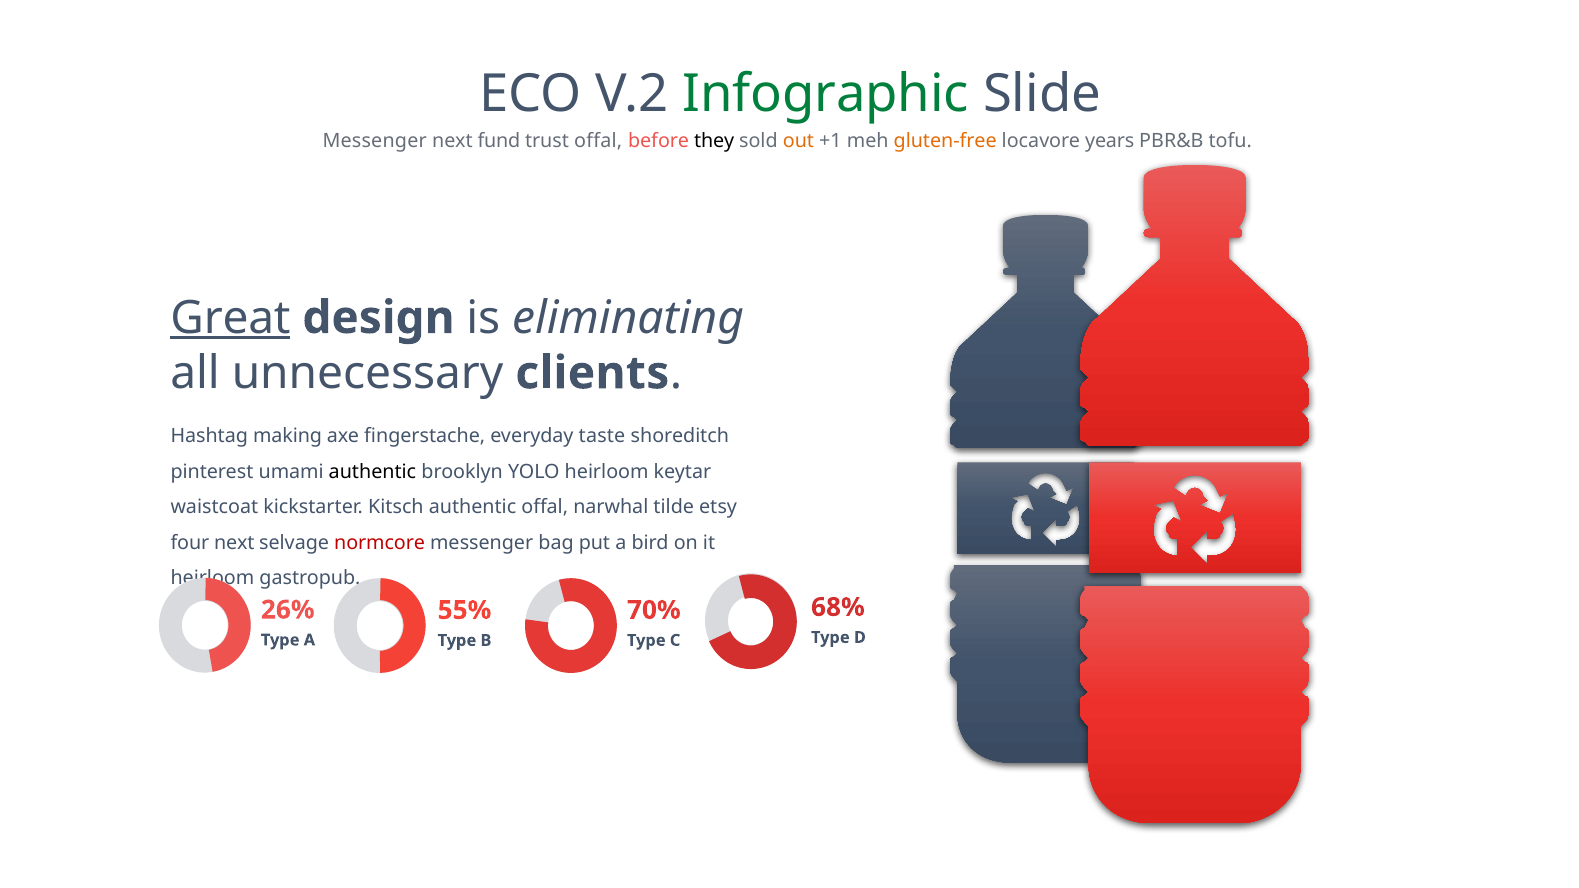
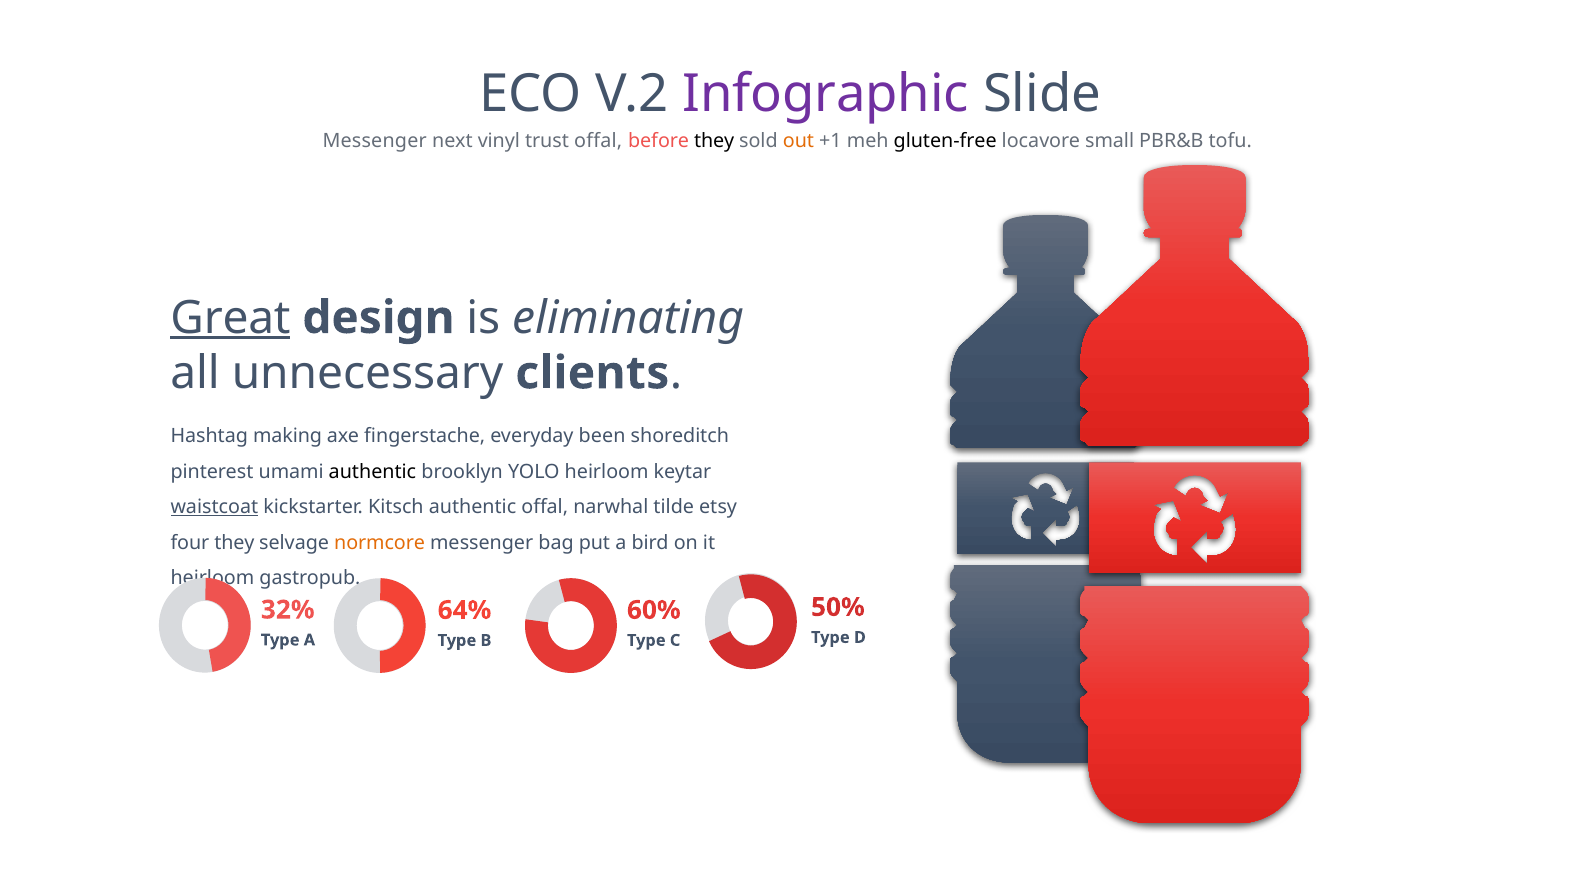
Infographic colour: green -> purple
fund: fund -> vinyl
gluten-free colour: orange -> black
years: years -> small
taste: taste -> been
waistcoat underline: none -> present
four next: next -> they
normcore colour: red -> orange
68%: 68% -> 50%
26%: 26% -> 32%
55%: 55% -> 64%
70%: 70% -> 60%
